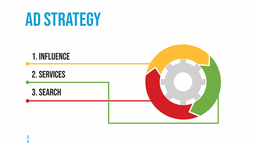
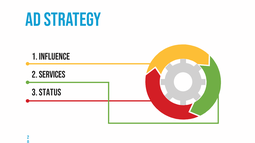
search: search -> status
